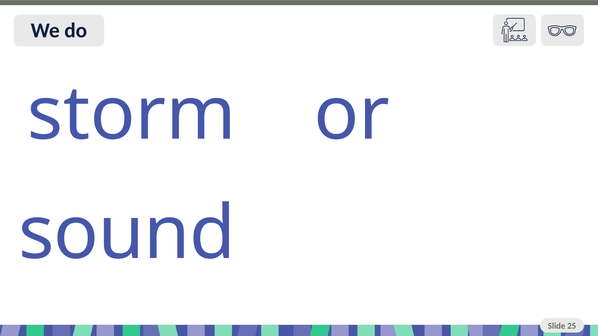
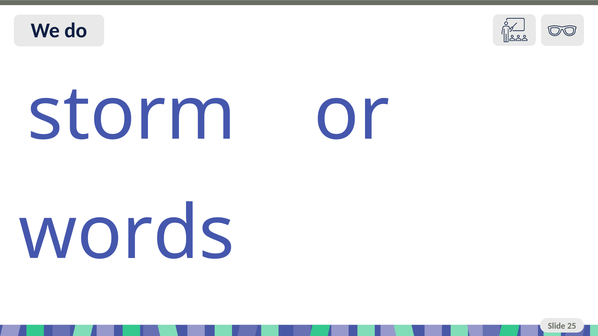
sound: sound -> words
